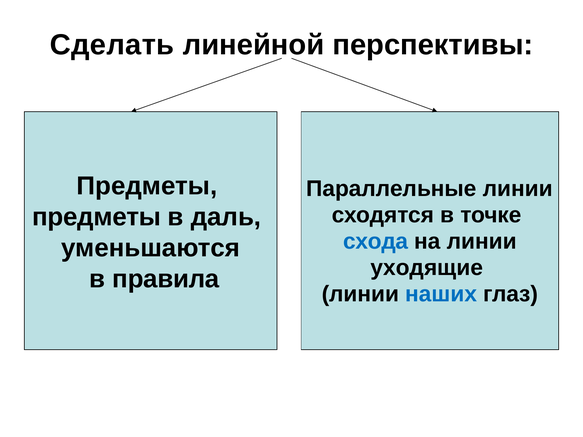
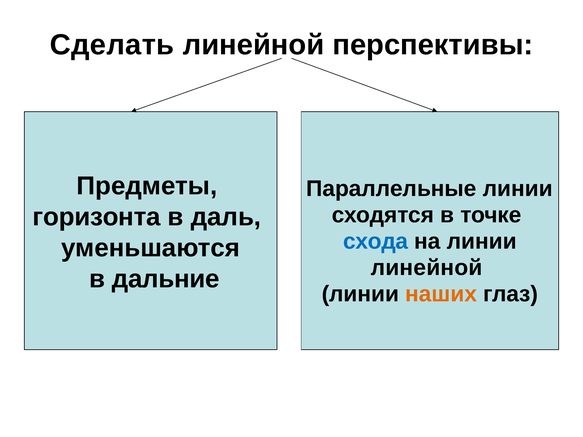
предметы at (97, 217): предметы -> горизонта
уходящие at (427, 268): уходящие -> линейной
правила: правила -> дальние
наших colour: blue -> orange
